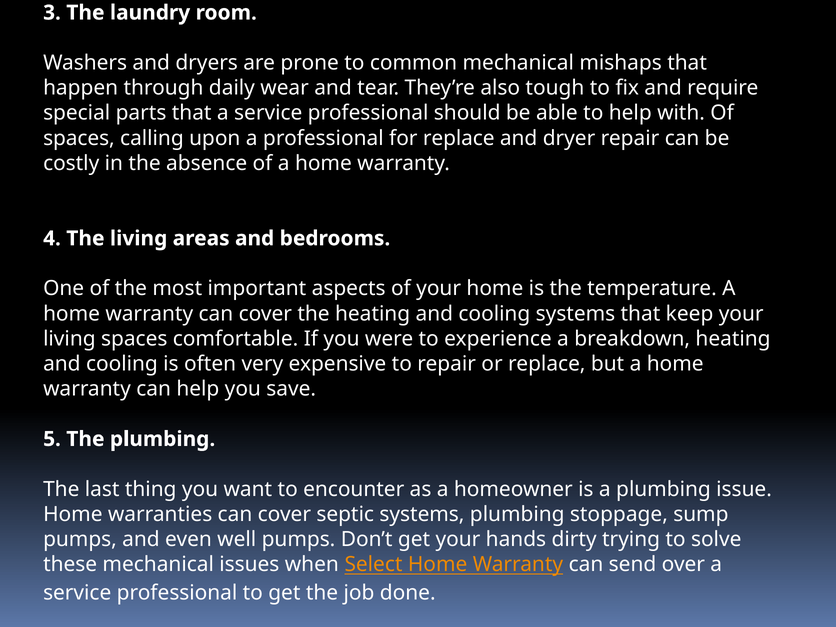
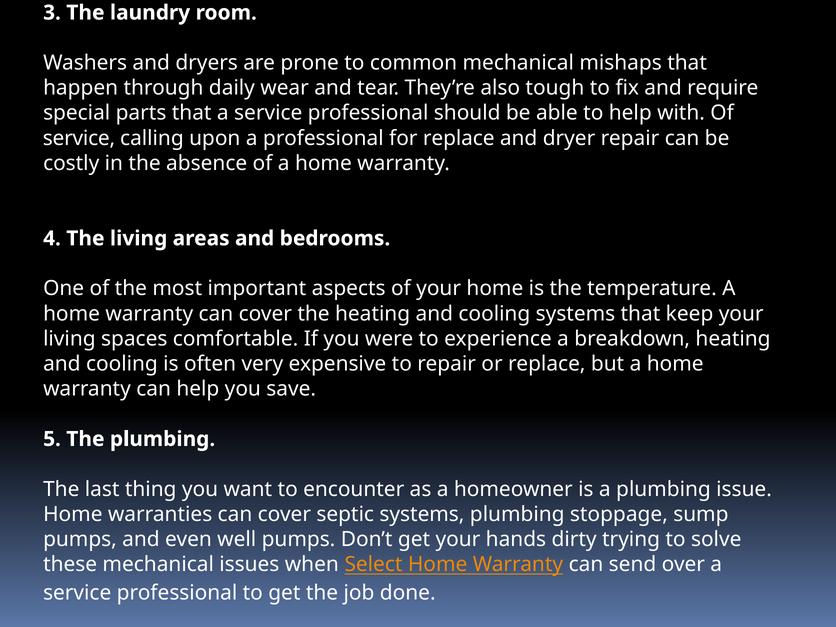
spaces at (79, 138): spaces -> service
